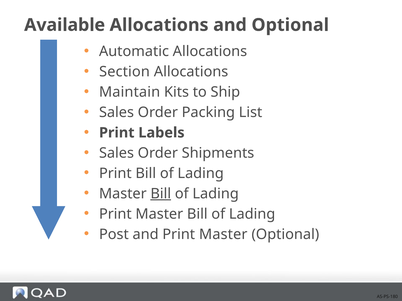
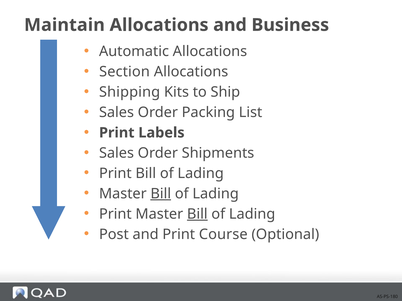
Available: Available -> Maintain
and Optional: Optional -> Business
Maintain: Maintain -> Shipping
Bill at (197, 214) underline: none -> present
and Print Master: Master -> Course
